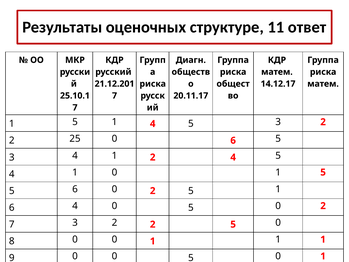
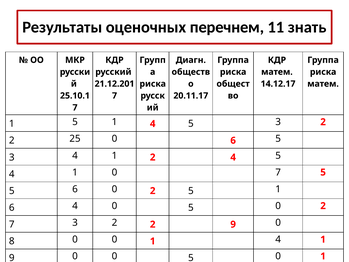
структуре: структуре -> перечнем
ответ: ответ -> знать
1 0 1: 1 -> 7
2 2 5: 5 -> 9
0 0 1 1: 1 -> 4
